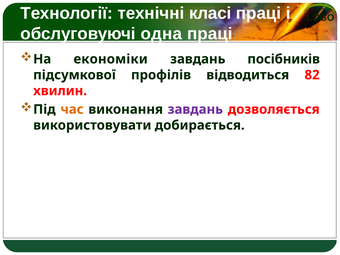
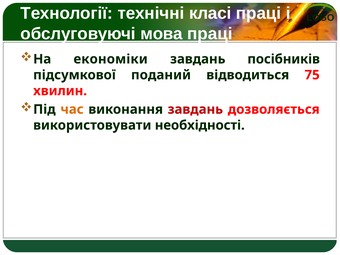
одна: одна -> мова
профілів: профілів -> поданий
82: 82 -> 75
завдань at (195, 109) colour: purple -> red
добирається: добирається -> необхідності
